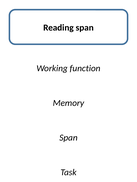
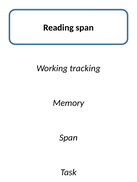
function: function -> tracking
